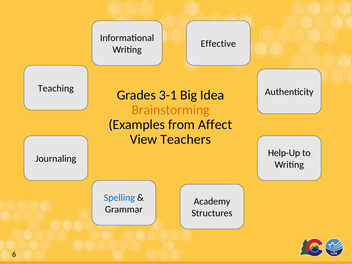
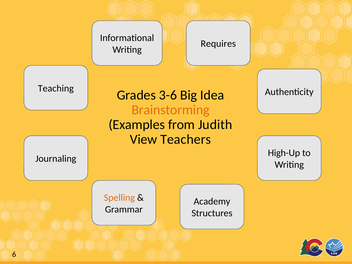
Effective: Effective -> Requires
3-1: 3-1 -> 3-6
Affect: Affect -> Judith
Help-Up: Help-Up -> High-Up
Spelling colour: blue -> orange
